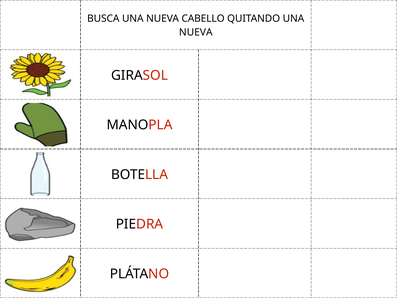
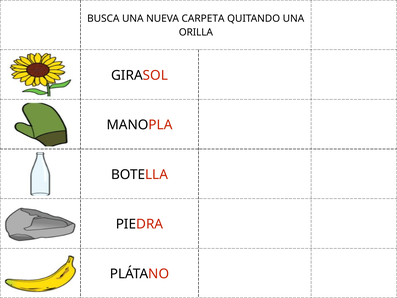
CABELLO: CABELLO -> CARPETA
NUEVA at (196, 32): NUEVA -> ORILLA
